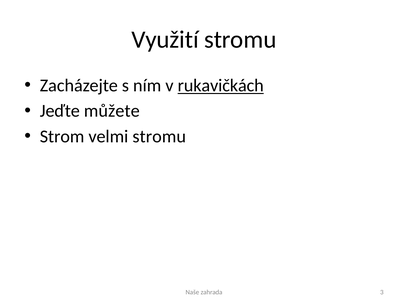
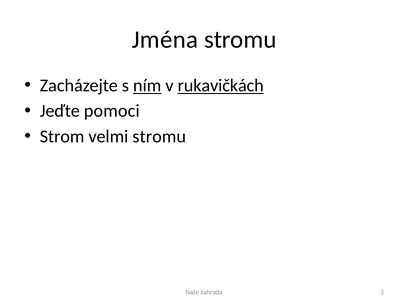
Využití: Využití -> Jména
ním underline: none -> present
můžete: můžete -> pomoci
